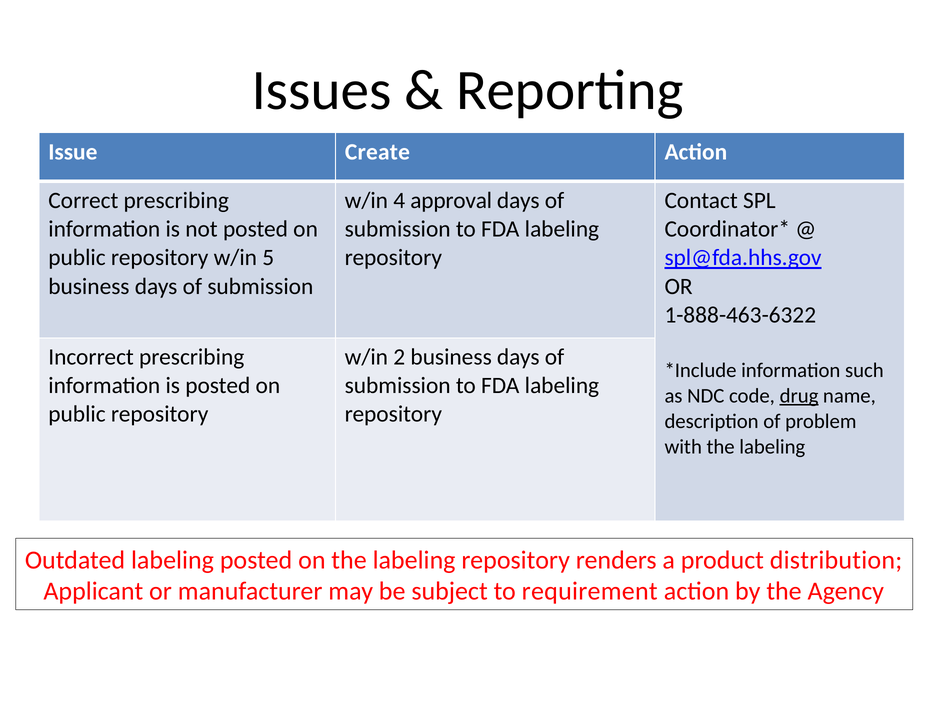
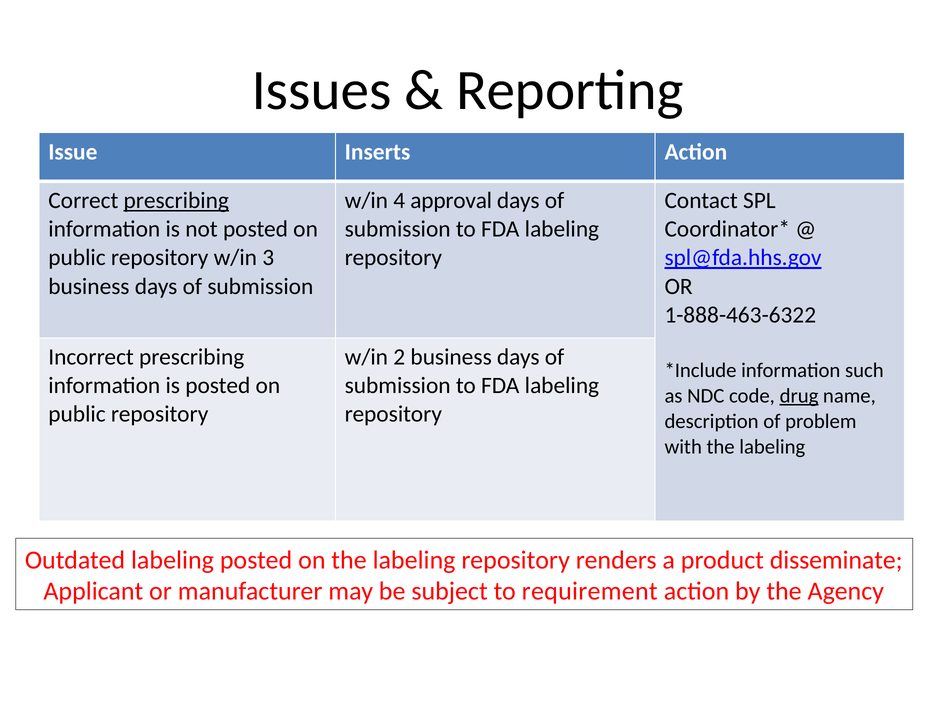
Create: Create -> Inserts
prescribing at (176, 201) underline: none -> present
5: 5 -> 3
distribution: distribution -> disseminate
